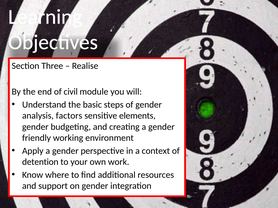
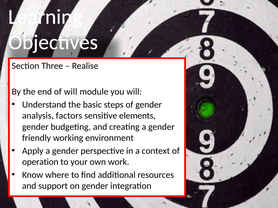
of civil: civil -> will
detention: detention -> operation
